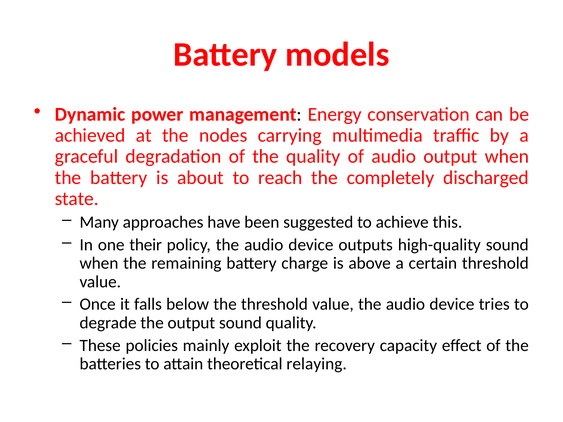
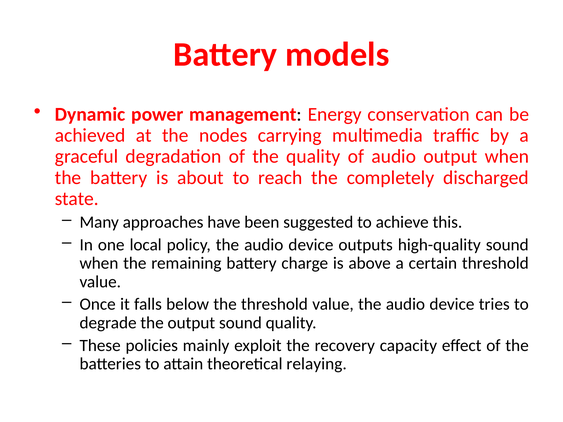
their: their -> local
